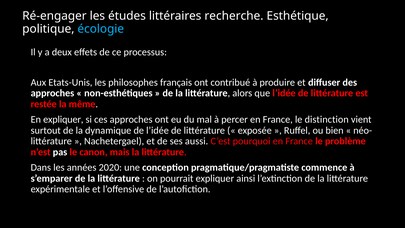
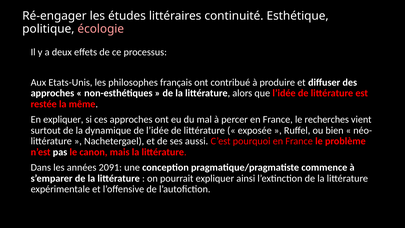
recherche: recherche -> continuité
écologie colour: light blue -> pink
distinction: distinction -> recherches
2020: 2020 -> 2091
